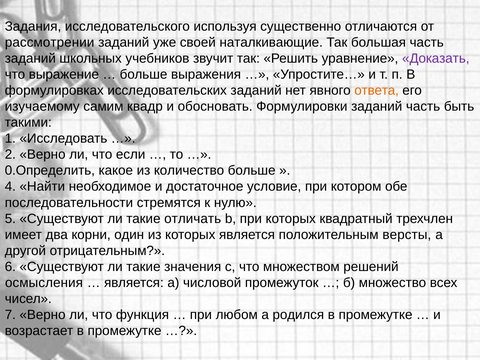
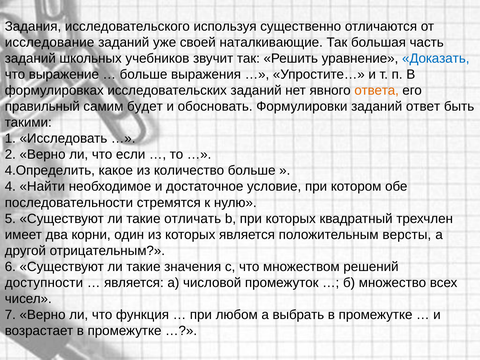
рассмотрении: рассмотрении -> исследование
Доказать colour: purple -> blue
изучаемому: изучаемому -> правильный
квадр: квадр -> будет
заданий часть: часть -> ответ
0.Определить: 0.Определить -> 4.Определить
осмысления: осмысления -> доступности
родился: родился -> выбрать
